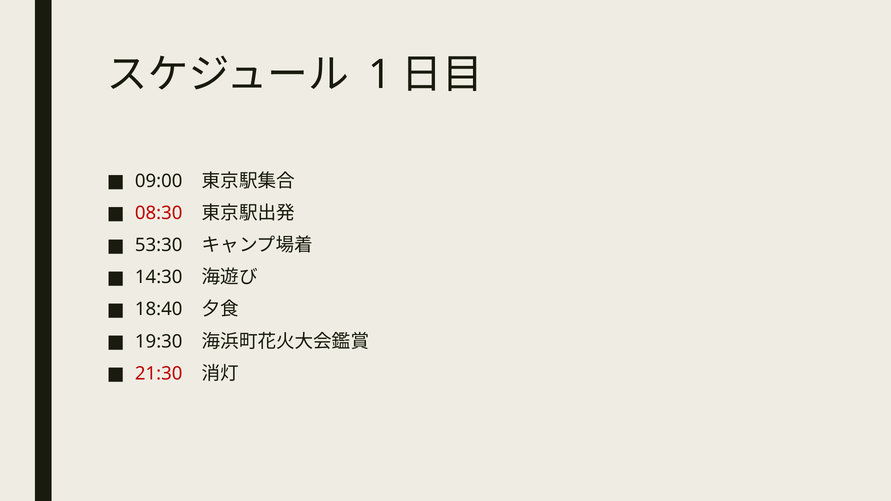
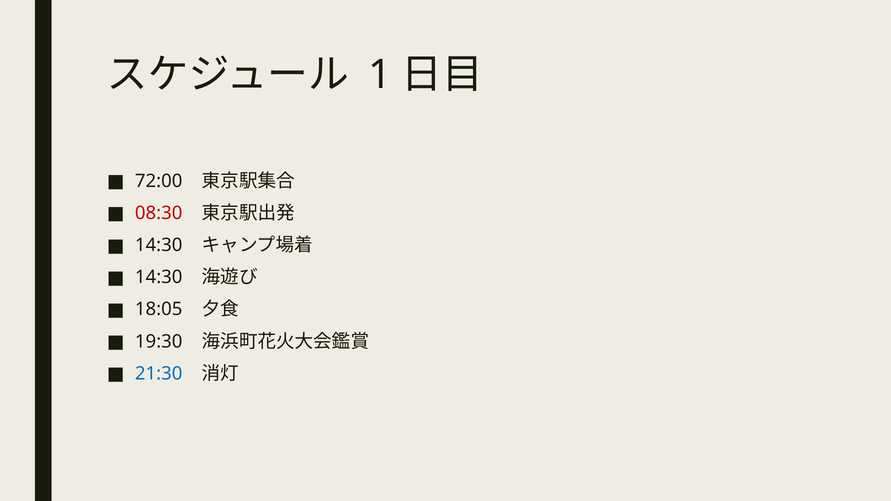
09:00: 09:00 -> 72:00
53:30 at (159, 245): 53:30 -> 14:30
18:40: 18:40 -> 18:05
21:30 colour: red -> blue
